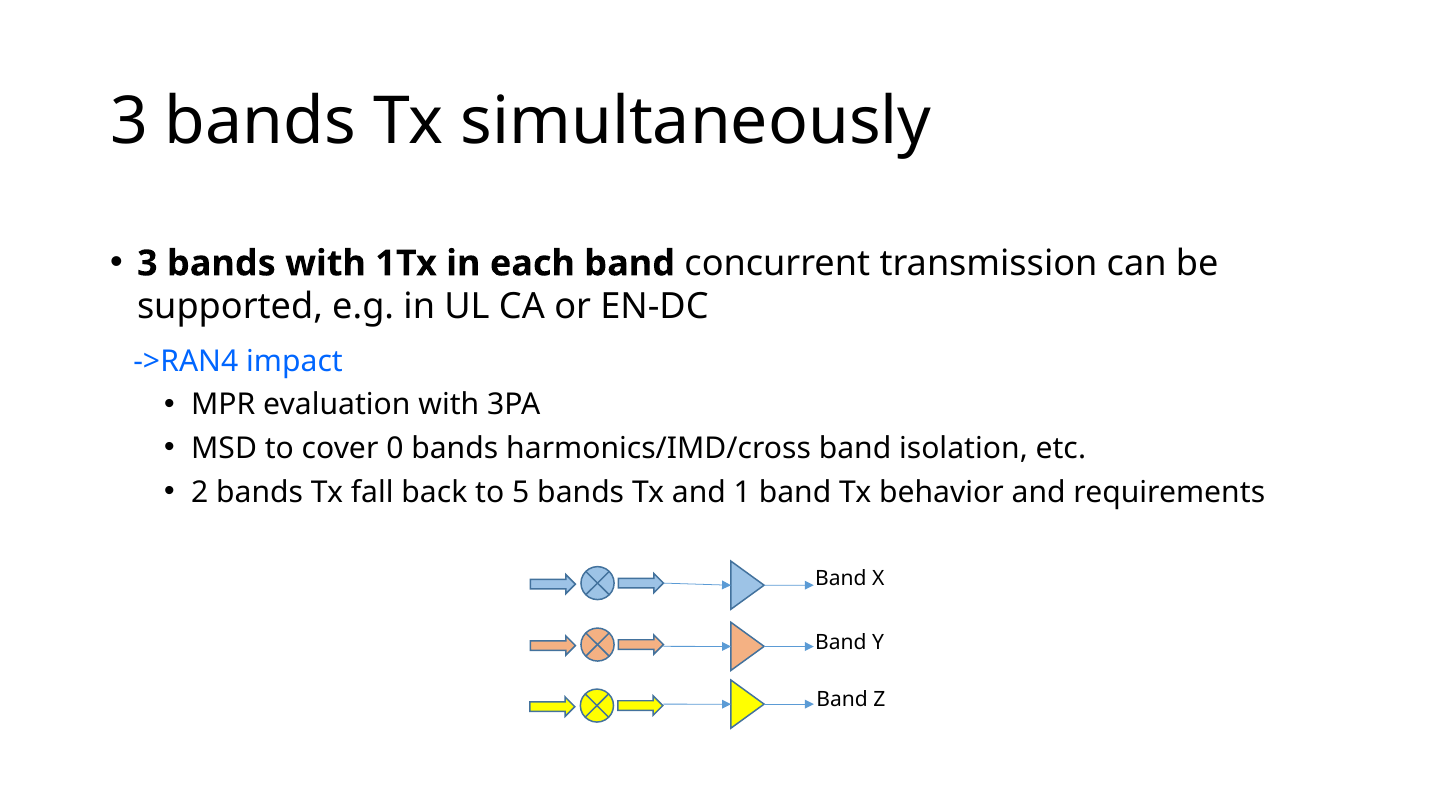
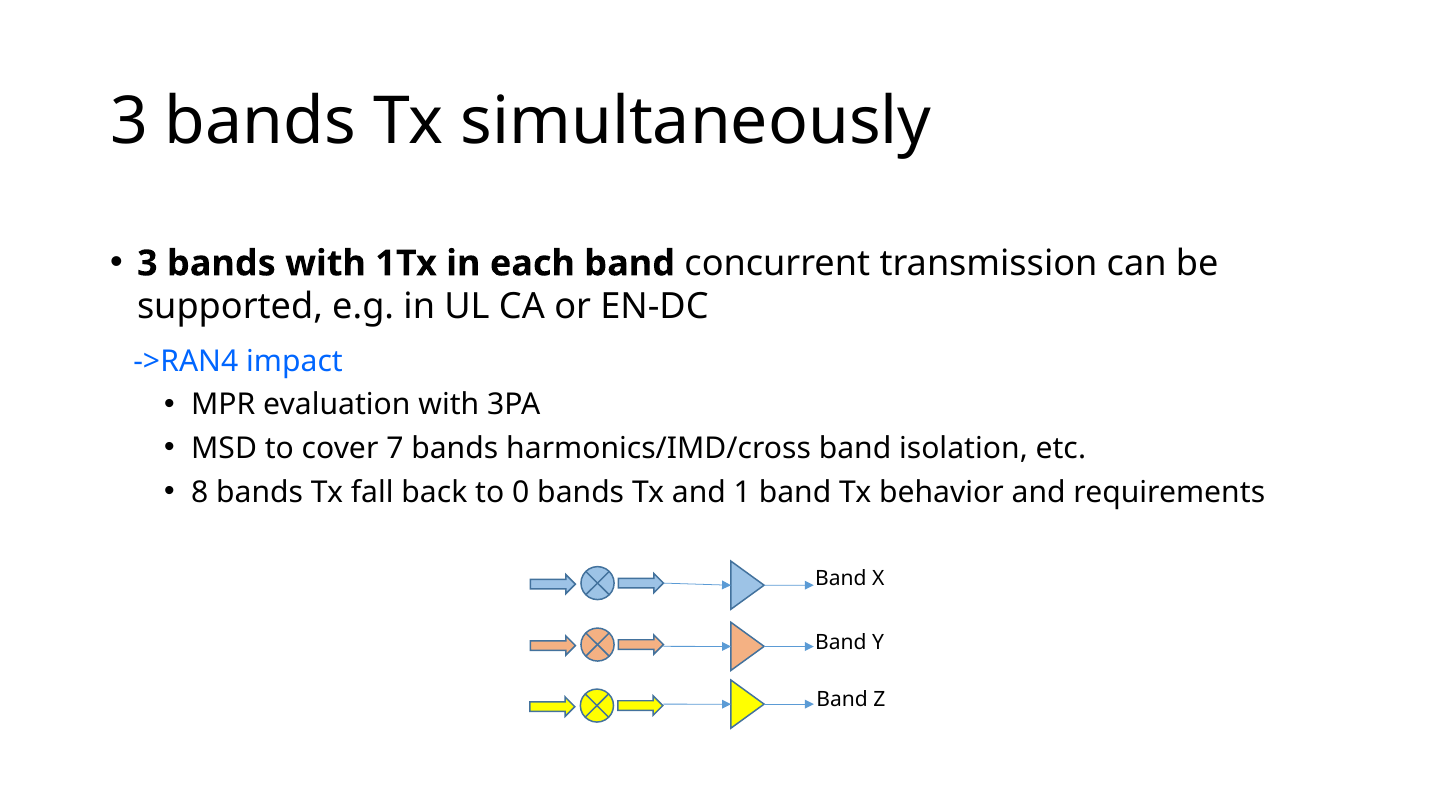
0: 0 -> 7
2: 2 -> 8
5: 5 -> 0
